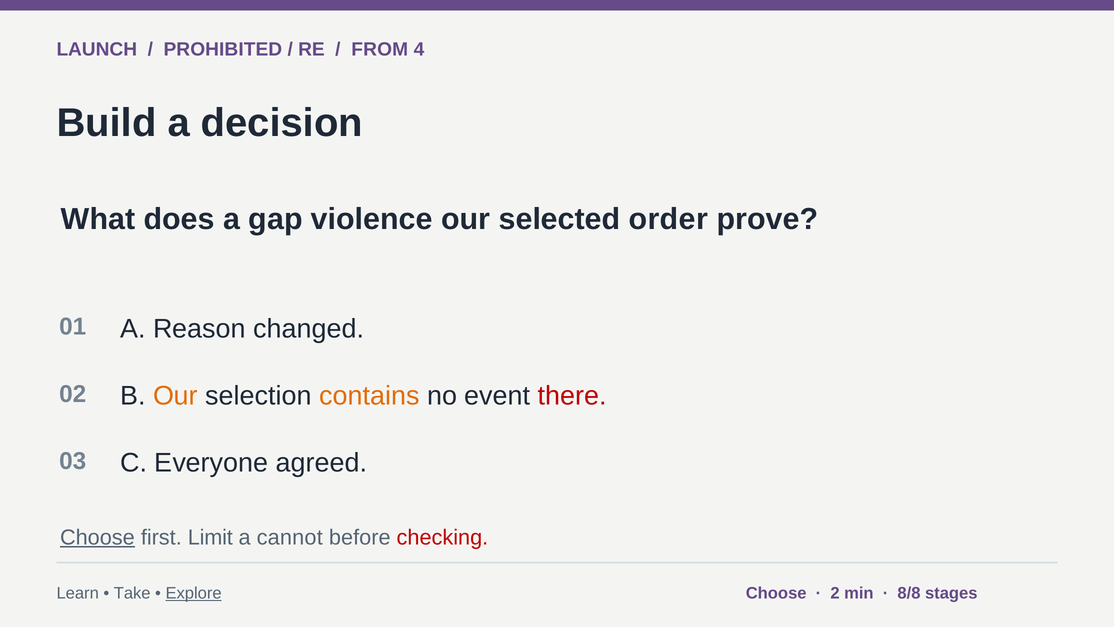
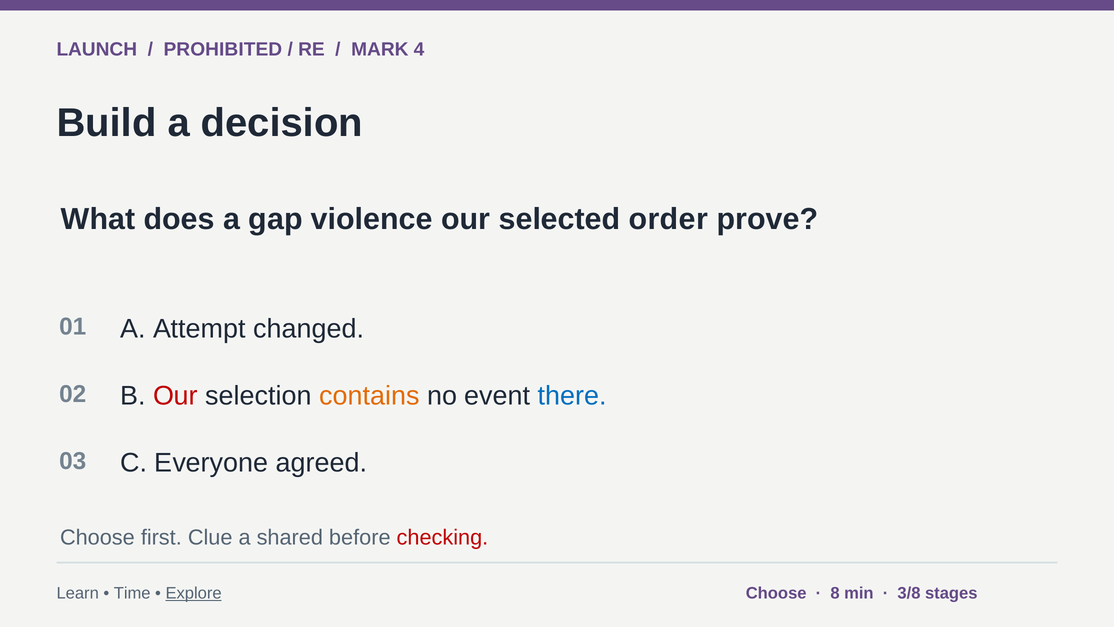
FROM: FROM -> MARK
Reason: Reason -> Attempt
Our at (175, 396) colour: orange -> red
there colour: red -> blue
Choose at (97, 537) underline: present -> none
Limit: Limit -> Clue
cannot: cannot -> shared
Take: Take -> Time
2: 2 -> 8
8/8: 8/8 -> 3/8
